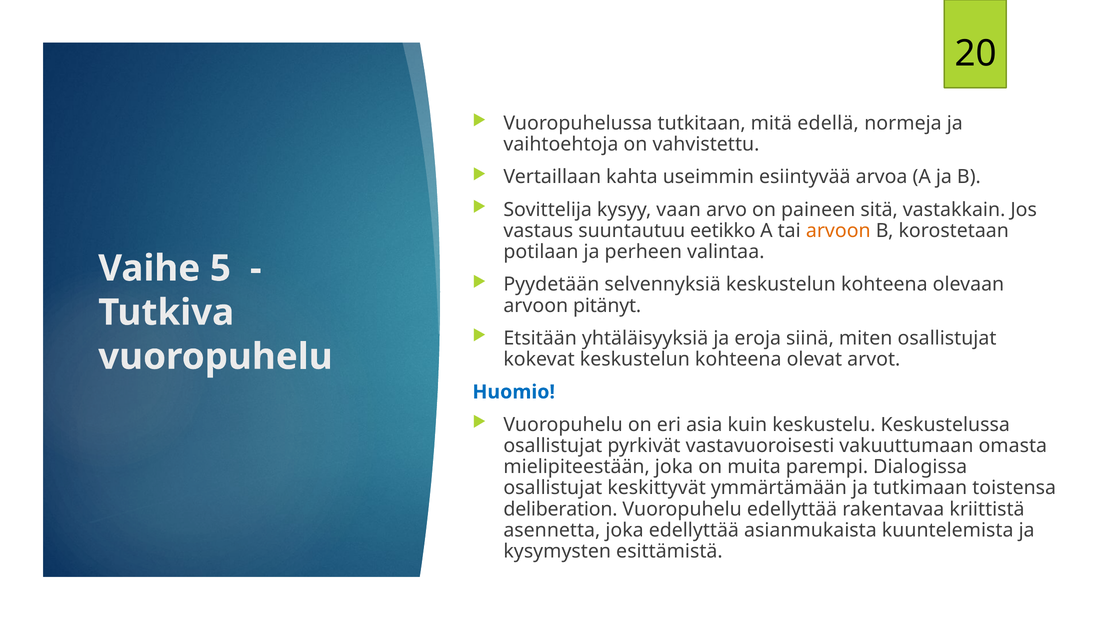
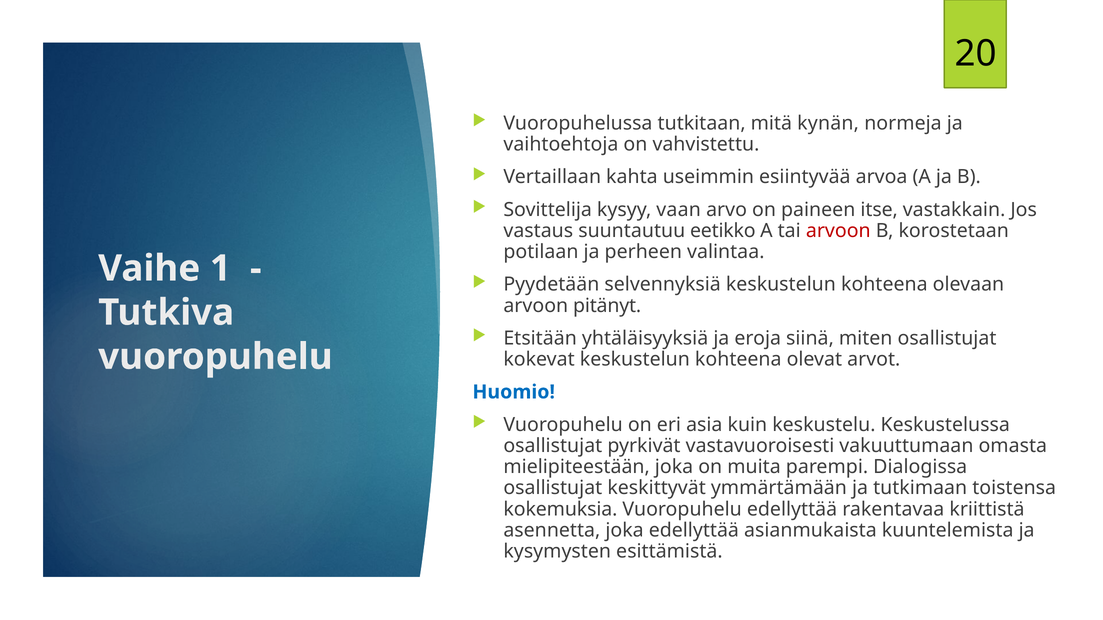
edellä: edellä -> kynän
sitä: sitä -> itse
arvoon at (838, 231) colour: orange -> red
5: 5 -> 1
deliberation: deliberation -> kokemuksia
